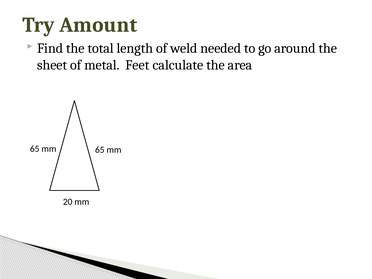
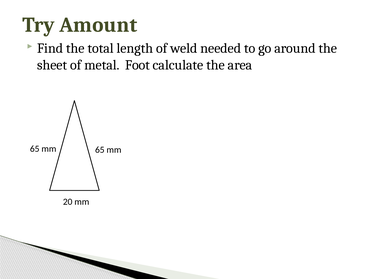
Feet: Feet -> Foot
